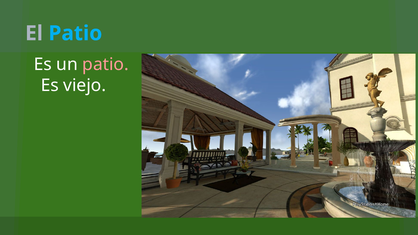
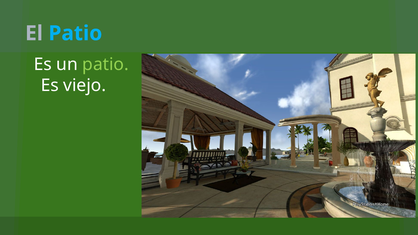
patio at (106, 64) colour: pink -> light green
